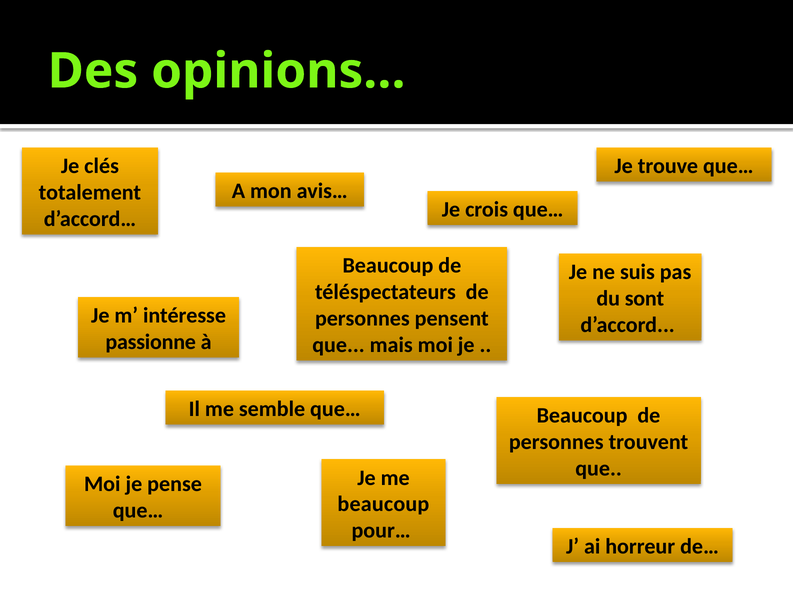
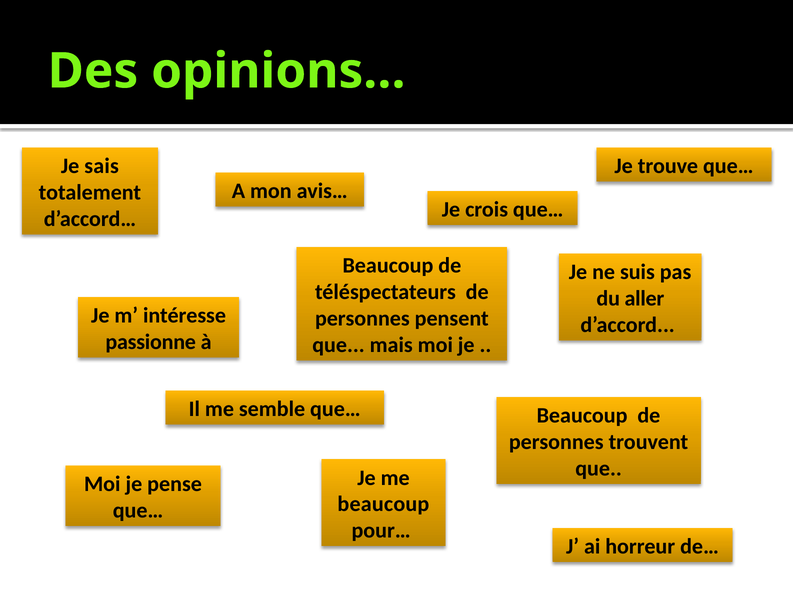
clés: clés -> sais
sont: sont -> aller
